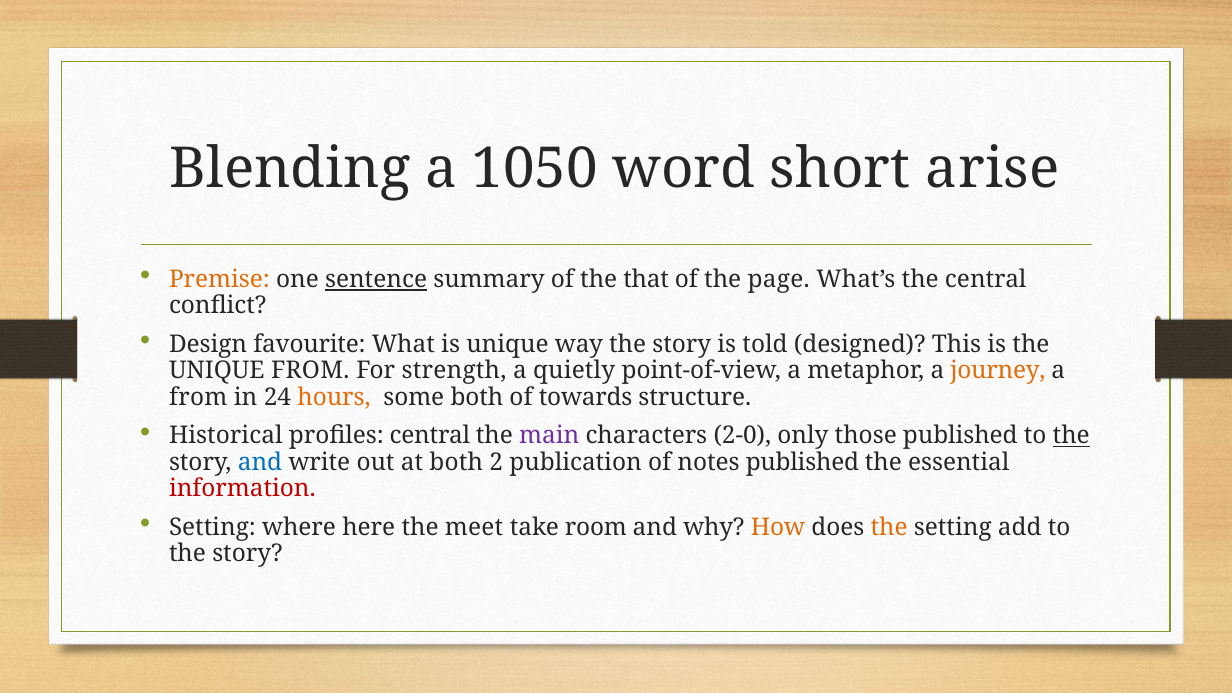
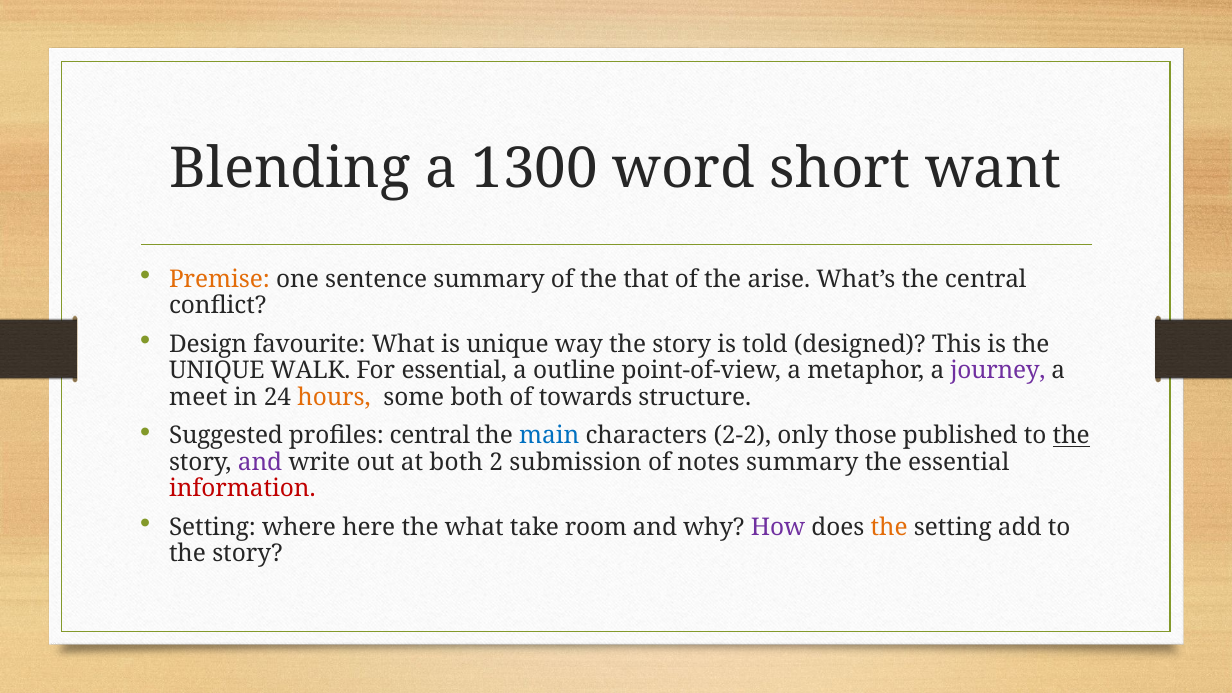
1050: 1050 -> 1300
arise: arise -> want
sentence underline: present -> none
page: page -> arise
UNIQUE FROM: FROM -> WALK
For strength: strength -> essential
quietly: quietly -> outline
journey colour: orange -> purple
from at (198, 397): from -> meet
Historical: Historical -> Suggested
main colour: purple -> blue
2-0: 2-0 -> 2-2
and at (260, 462) colour: blue -> purple
publication: publication -> submission
notes published: published -> summary
the meet: meet -> what
How colour: orange -> purple
